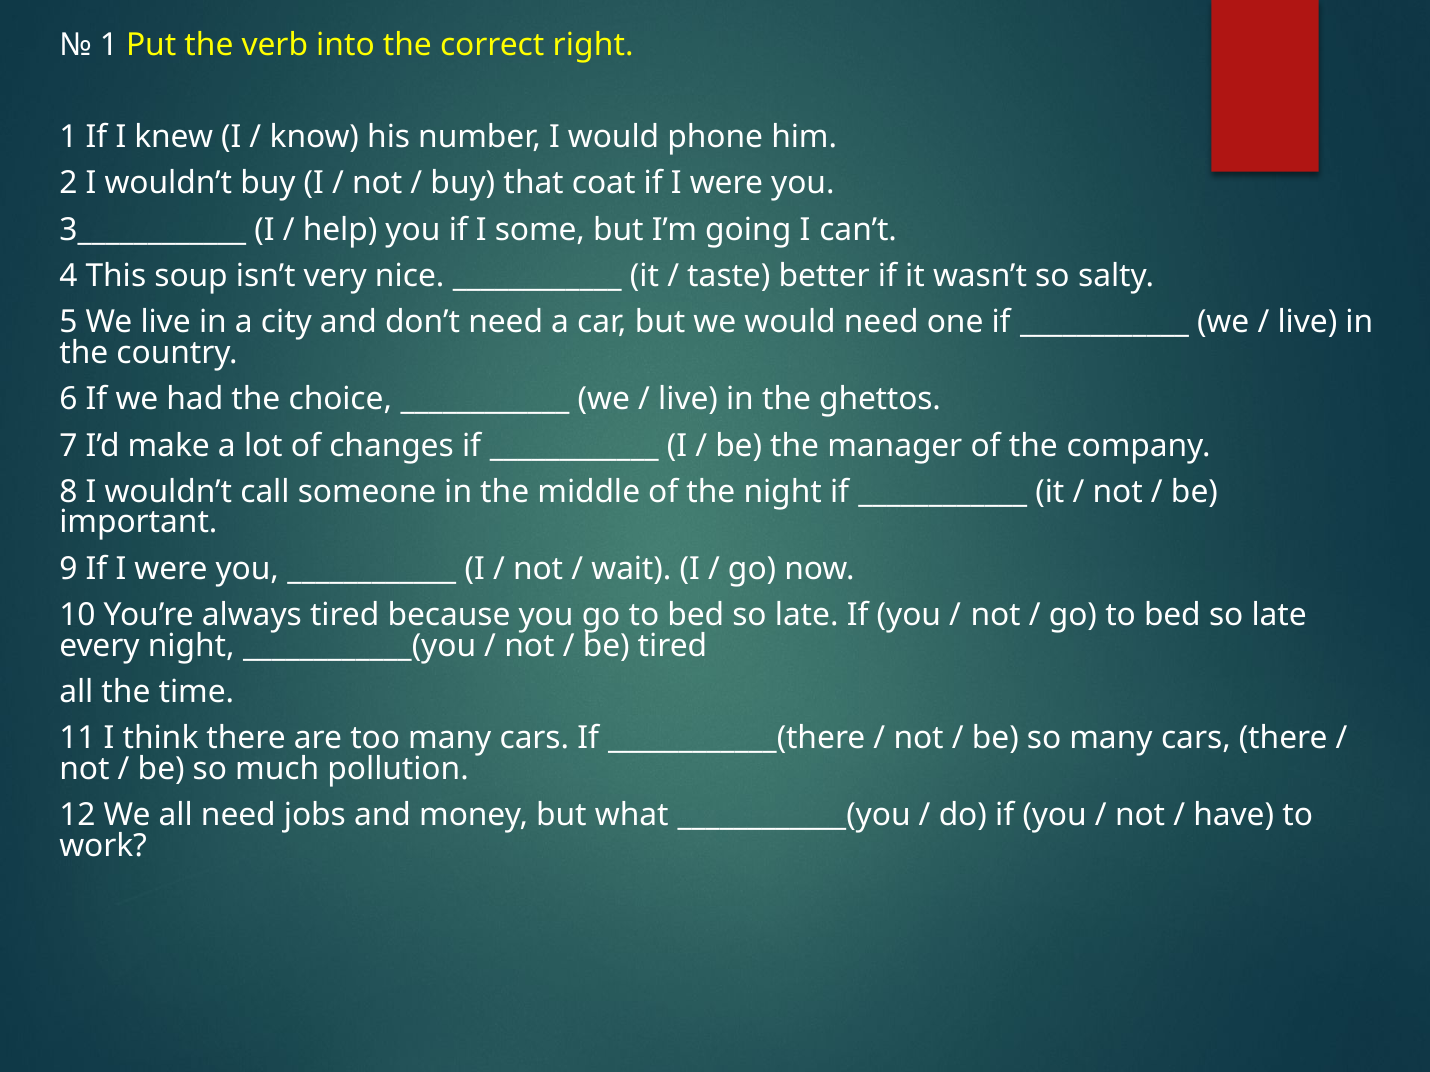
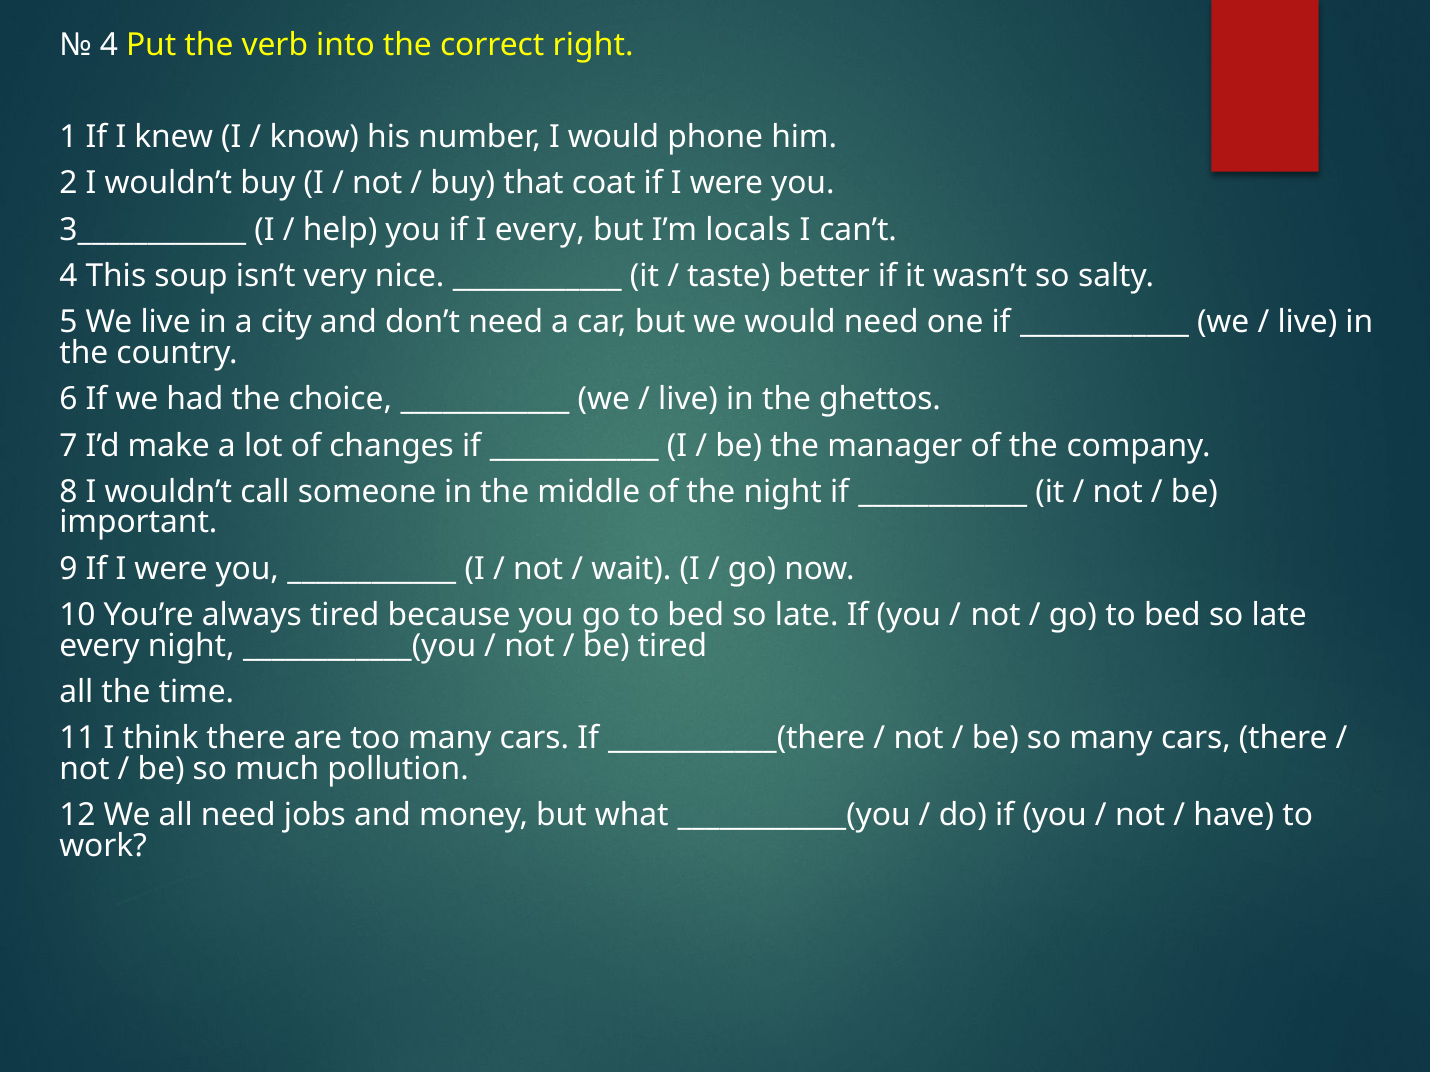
1 at (109, 45): 1 -> 4
I some: some -> every
going: going -> locals
